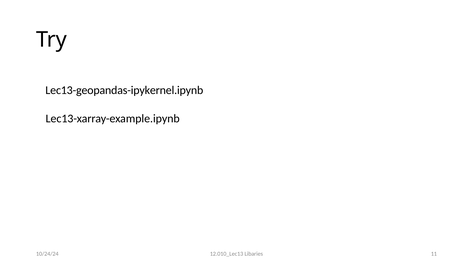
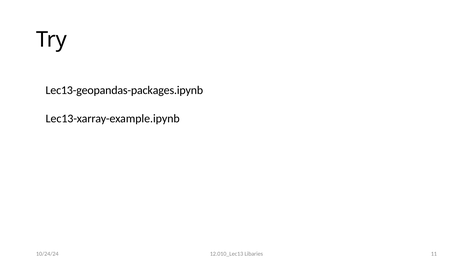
Lec13-geopandas-ipykernel.ipynb: Lec13-geopandas-ipykernel.ipynb -> Lec13-geopandas-packages.ipynb
